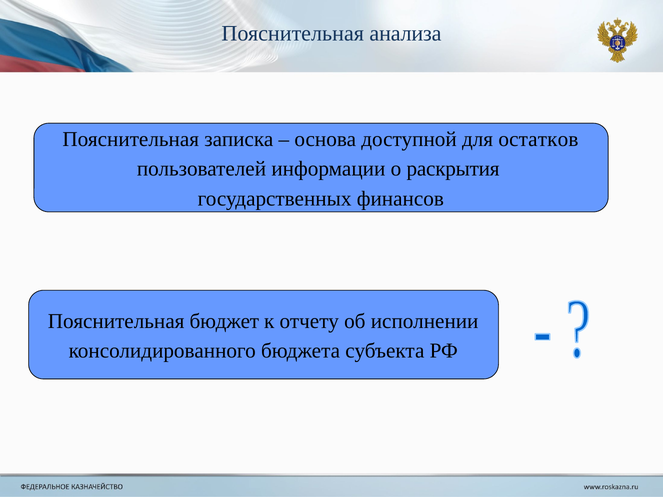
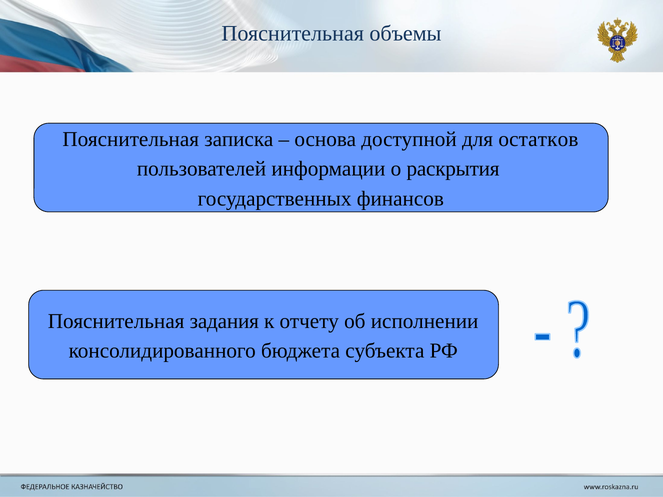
анализа: анализа -> объемы
бюджет: бюджет -> задания
